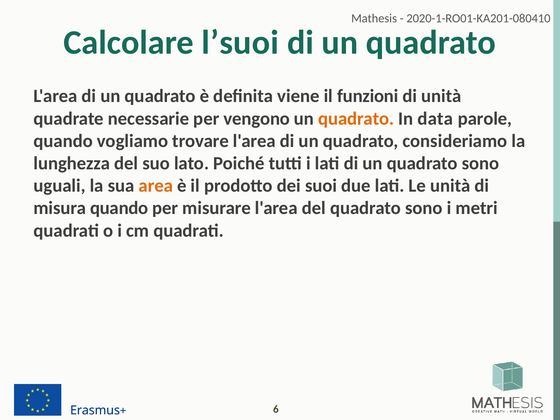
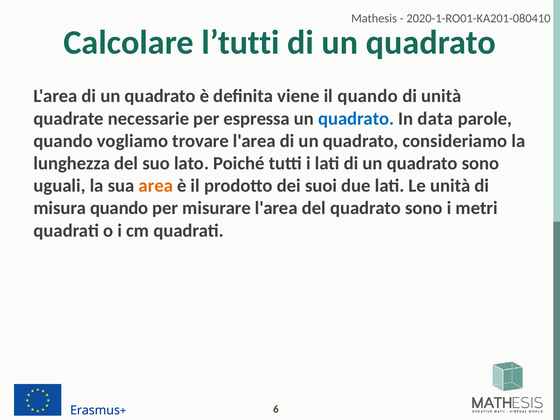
l’suoi: l’suoi -> l’tutti
il funzioni: funzioni -> quando
vengono: vengono -> espressa
quadrato at (356, 119) colour: orange -> blue
